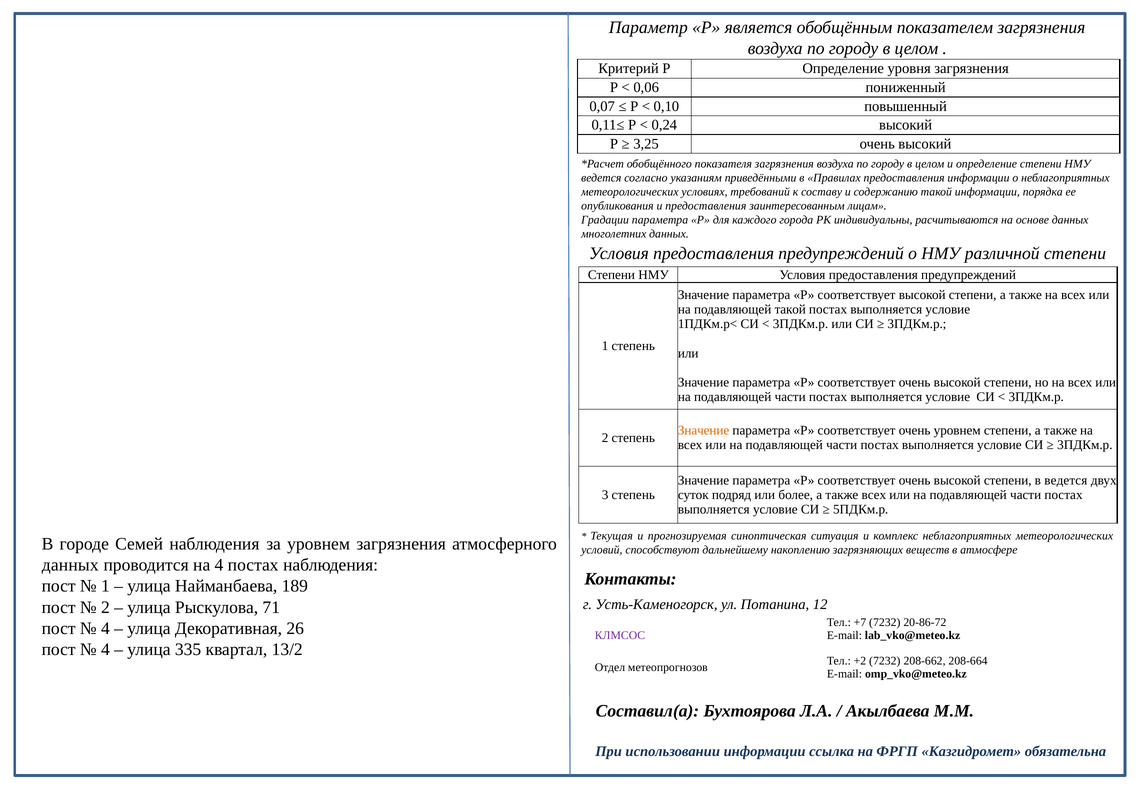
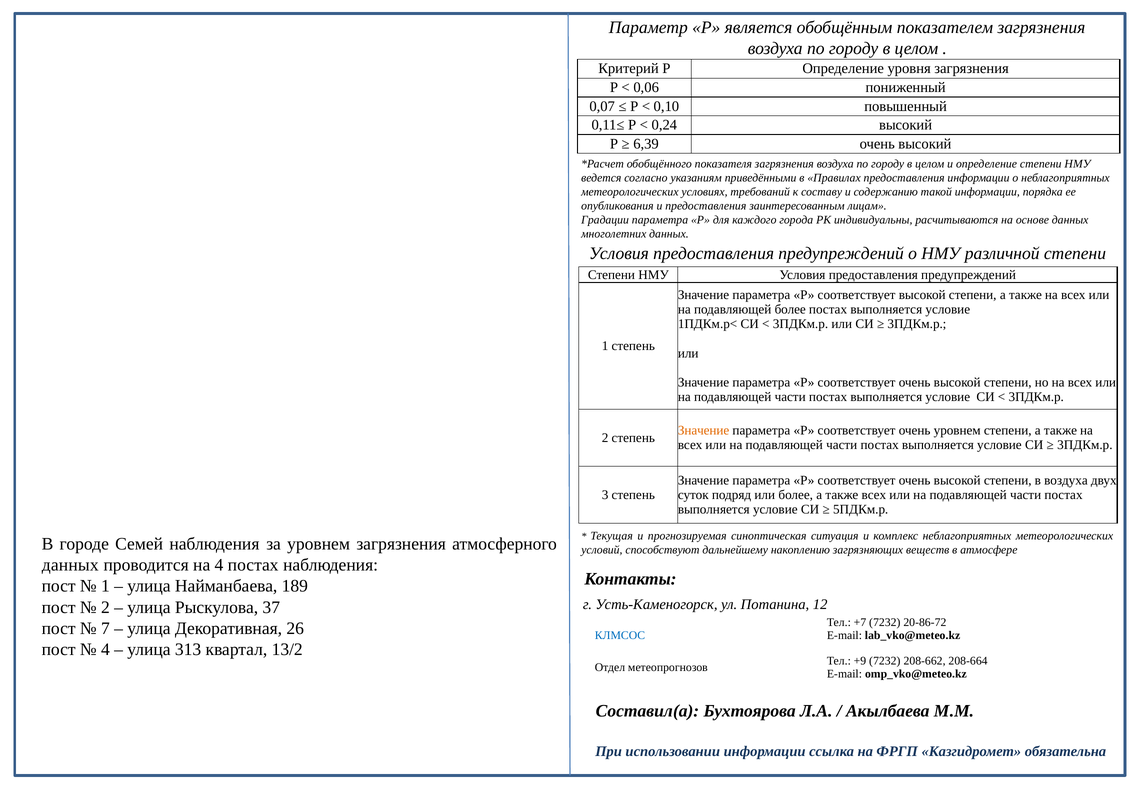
3,25: 3,25 -> 6,39
подавляющей такой: такой -> более
в ведется: ведется -> воздуха
71: 71 -> 37
4 at (105, 628): 4 -> 7
КЛМСОС colour: purple -> blue
335: 335 -> 313
+2: +2 -> +9
